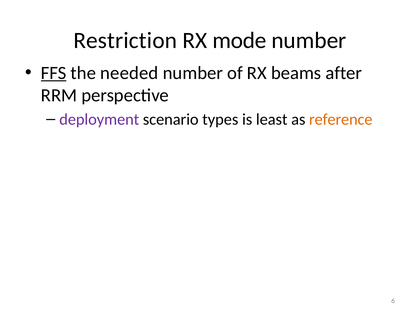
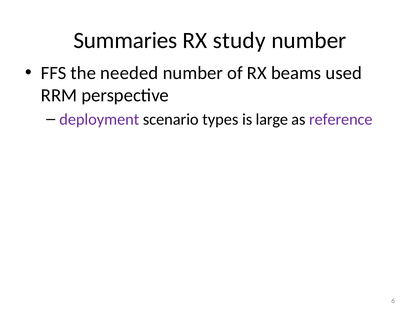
Restriction: Restriction -> Summaries
mode: mode -> study
FFS underline: present -> none
after: after -> used
least: least -> large
reference colour: orange -> purple
